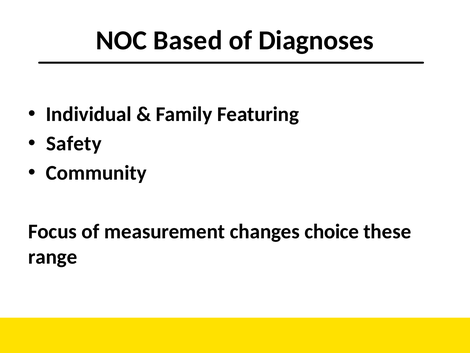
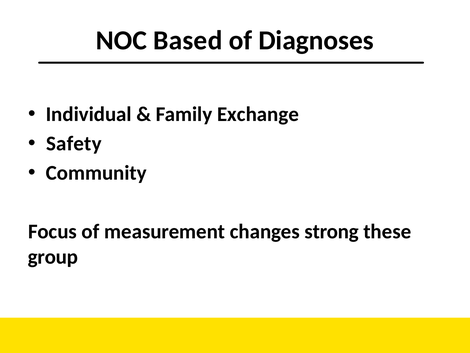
Featuring: Featuring -> Exchange
choice: choice -> strong
range: range -> group
